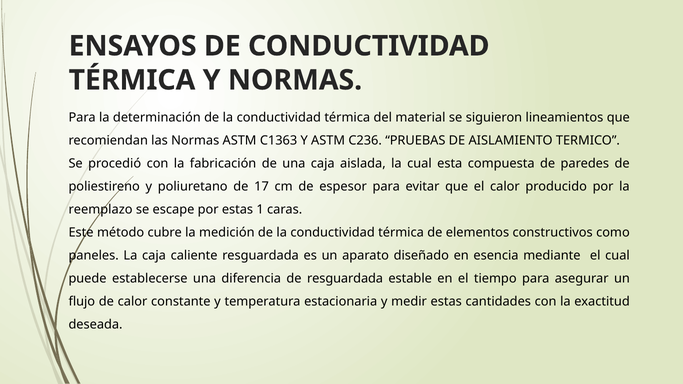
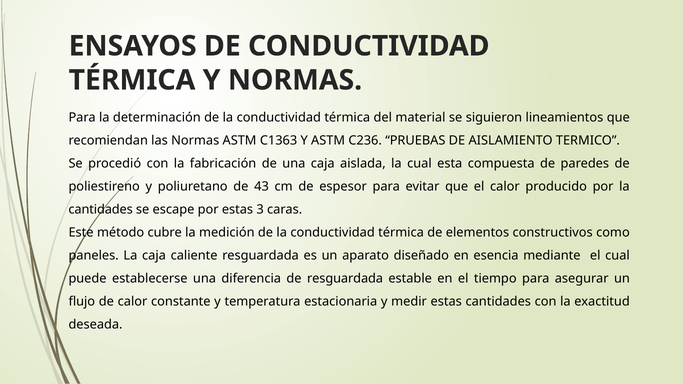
17: 17 -> 43
reemplazo at (101, 210): reemplazo -> cantidades
1: 1 -> 3
